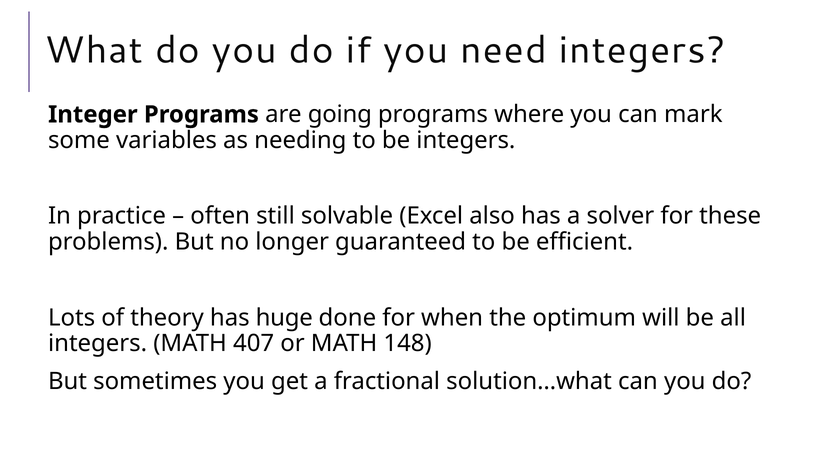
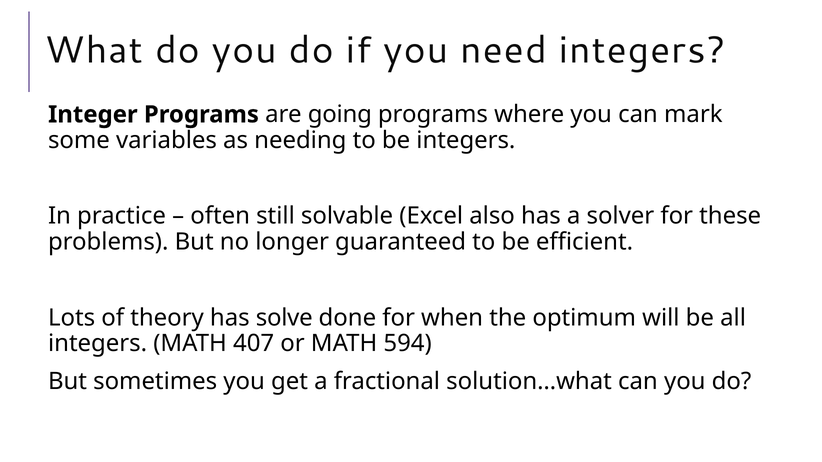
huge: huge -> solve
148: 148 -> 594
